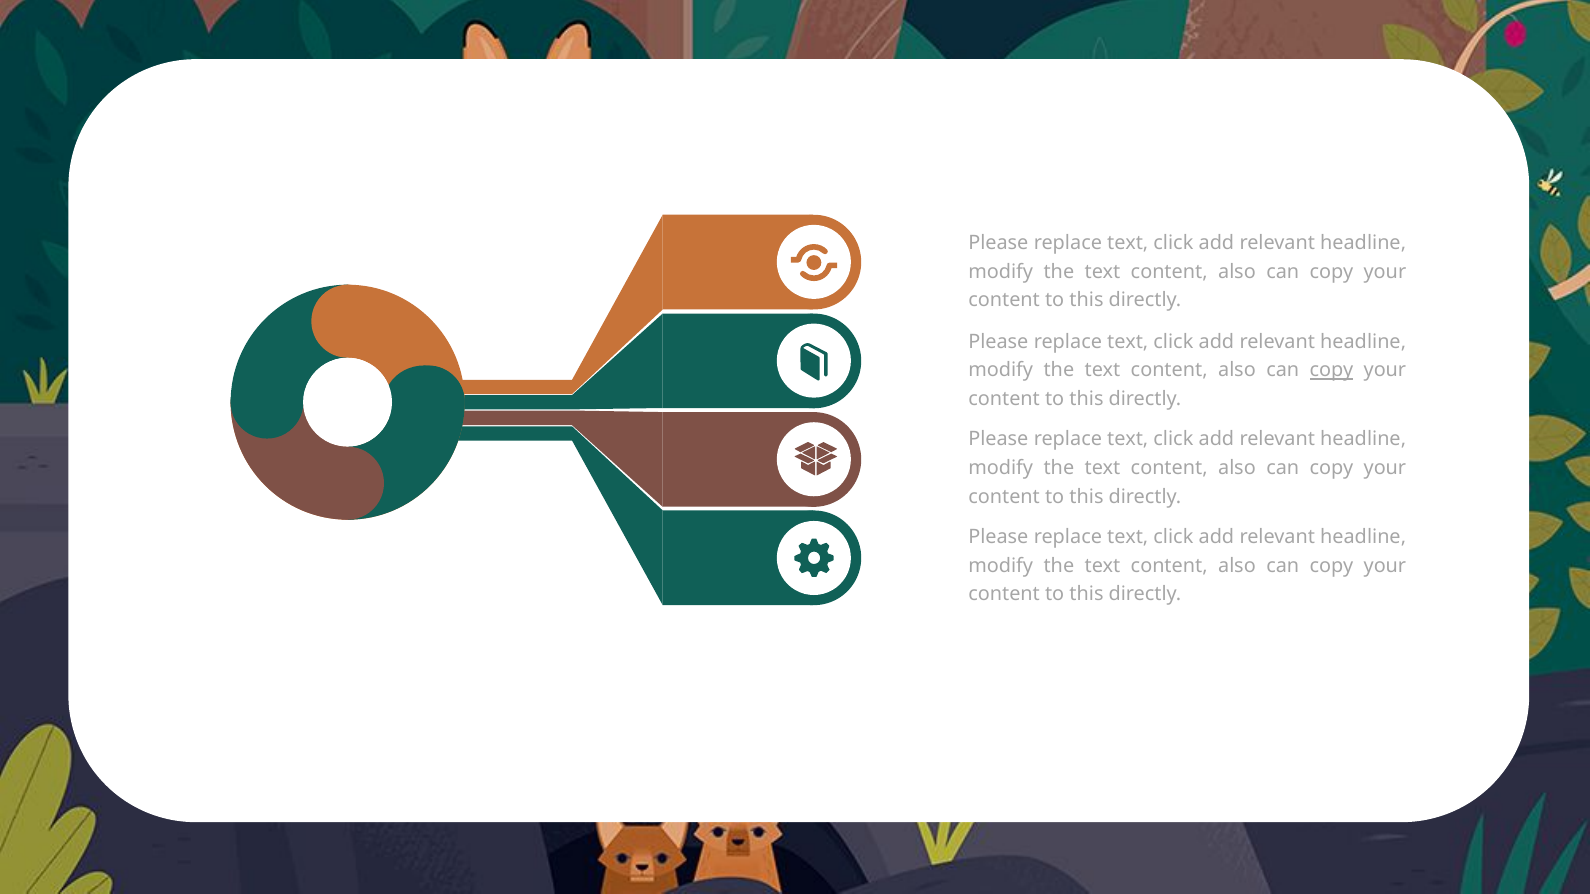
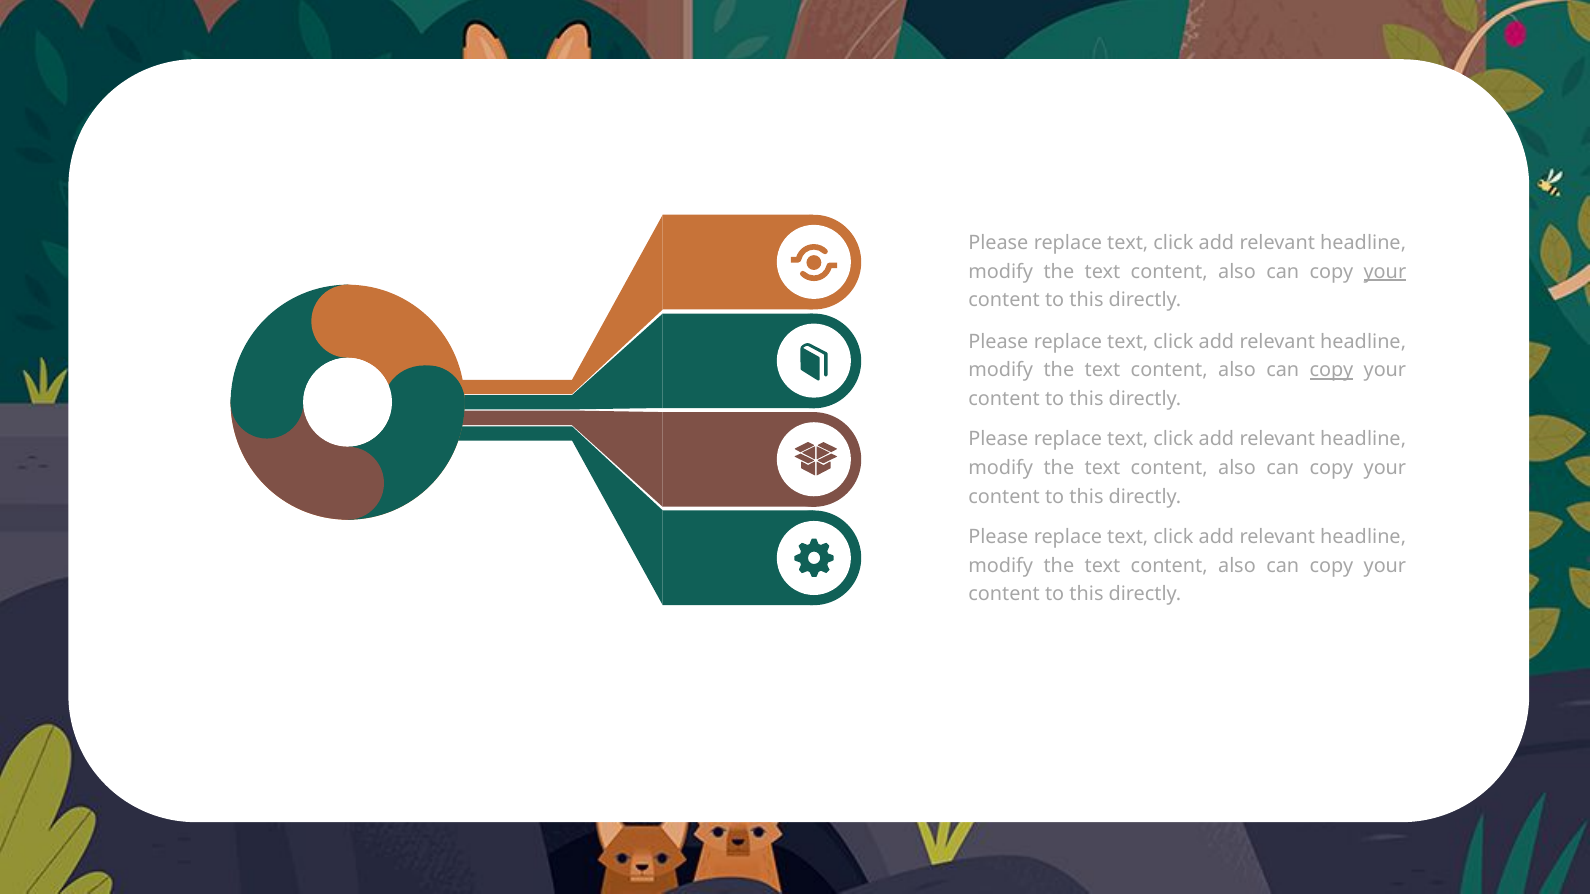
your at (1385, 272) underline: none -> present
